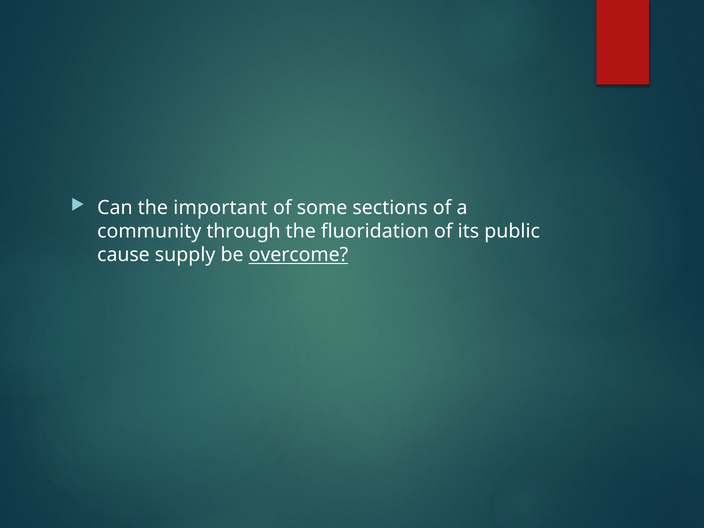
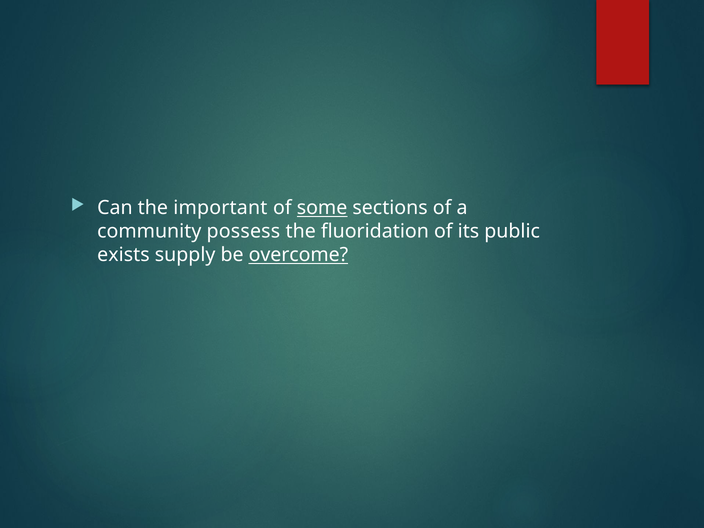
some underline: none -> present
through: through -> possess
cause: cause -> exists
